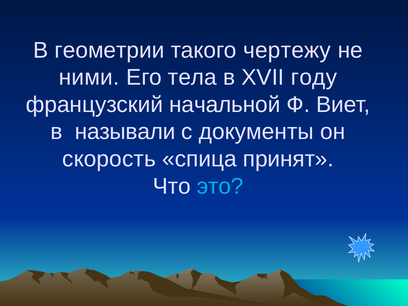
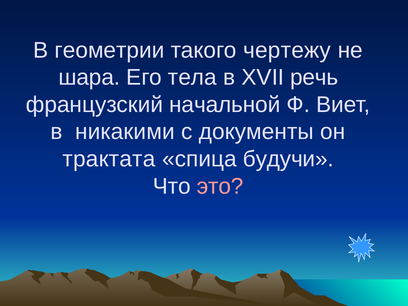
ними: ними -> шара
году: году -> речь
называли: называли -> никакими
скорость: скорость -> трактата
принят: принят -> будучи
это colour: light blue -> pink
